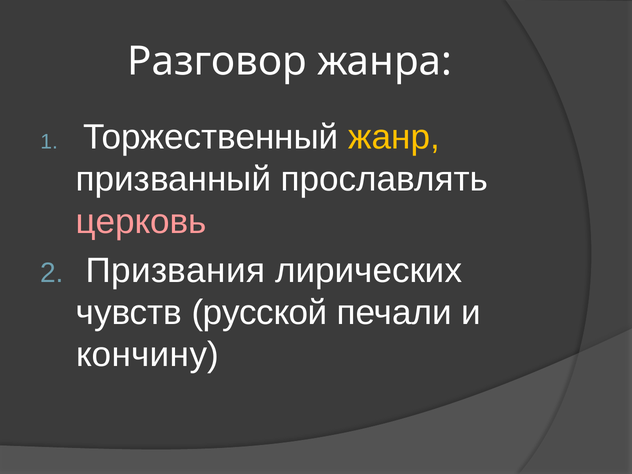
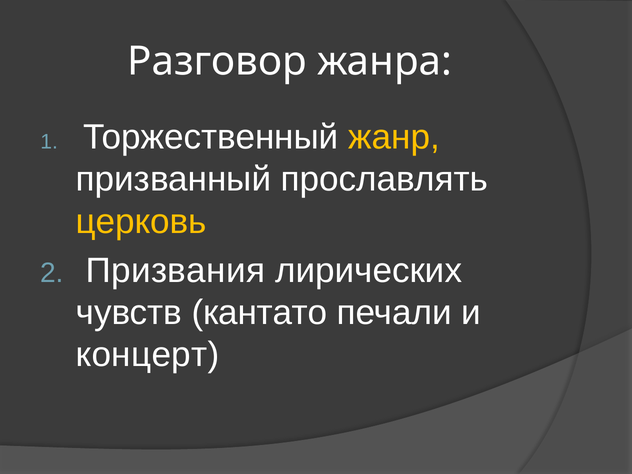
церковь colour: pink -> yellow
русской: русской -> кантато
кончину: кончину -> концерт
